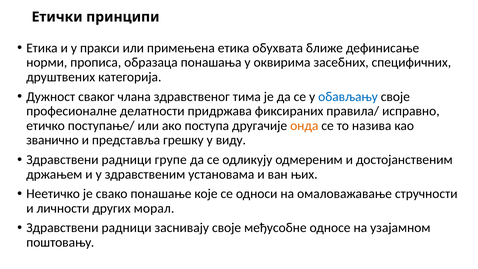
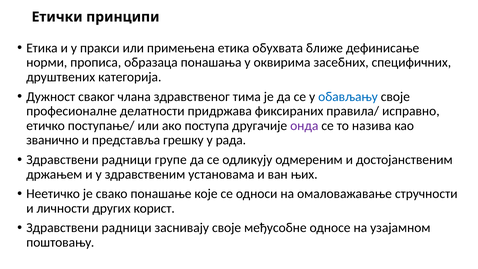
онда colour: orange -> purple
виду: виду -> рада
морал: морал -> корист
